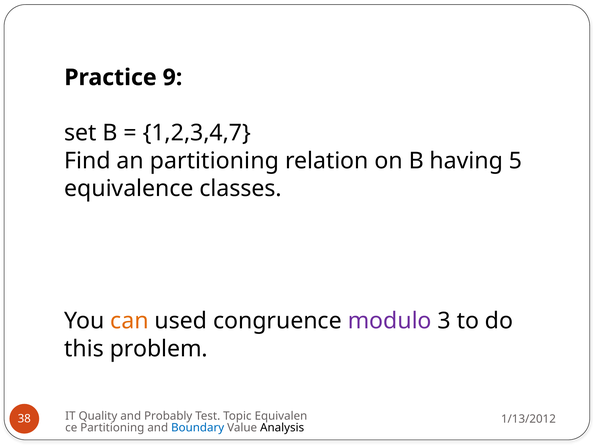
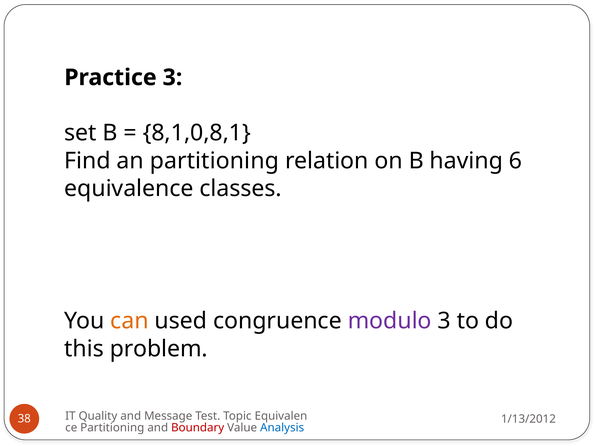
Practice 9: 9 -> 3
1,2,3,4,7: 1,2,3,4,7 -> 8,1,0,8,1
5: 5 -> 6
Probably: Probably -> Message
Boundary colour: blue -> red
Analysis colour: black -> blue
